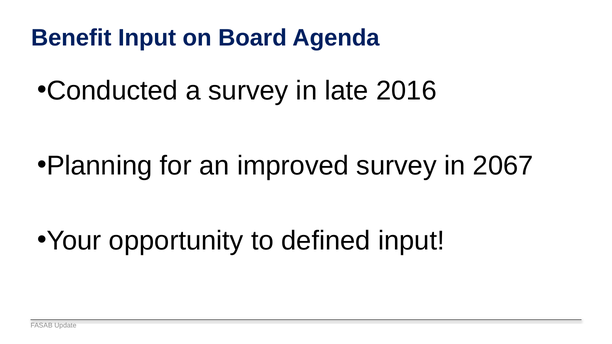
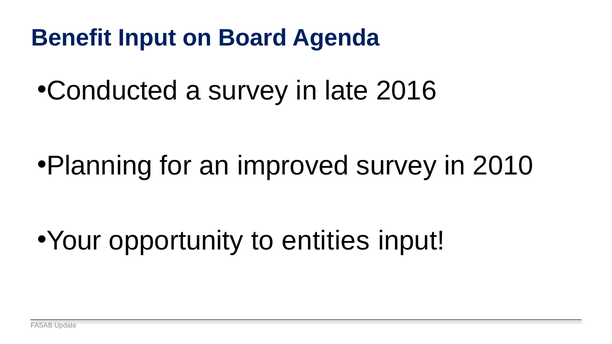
2067: 2067 -> 2010
defined: defined -> entities
